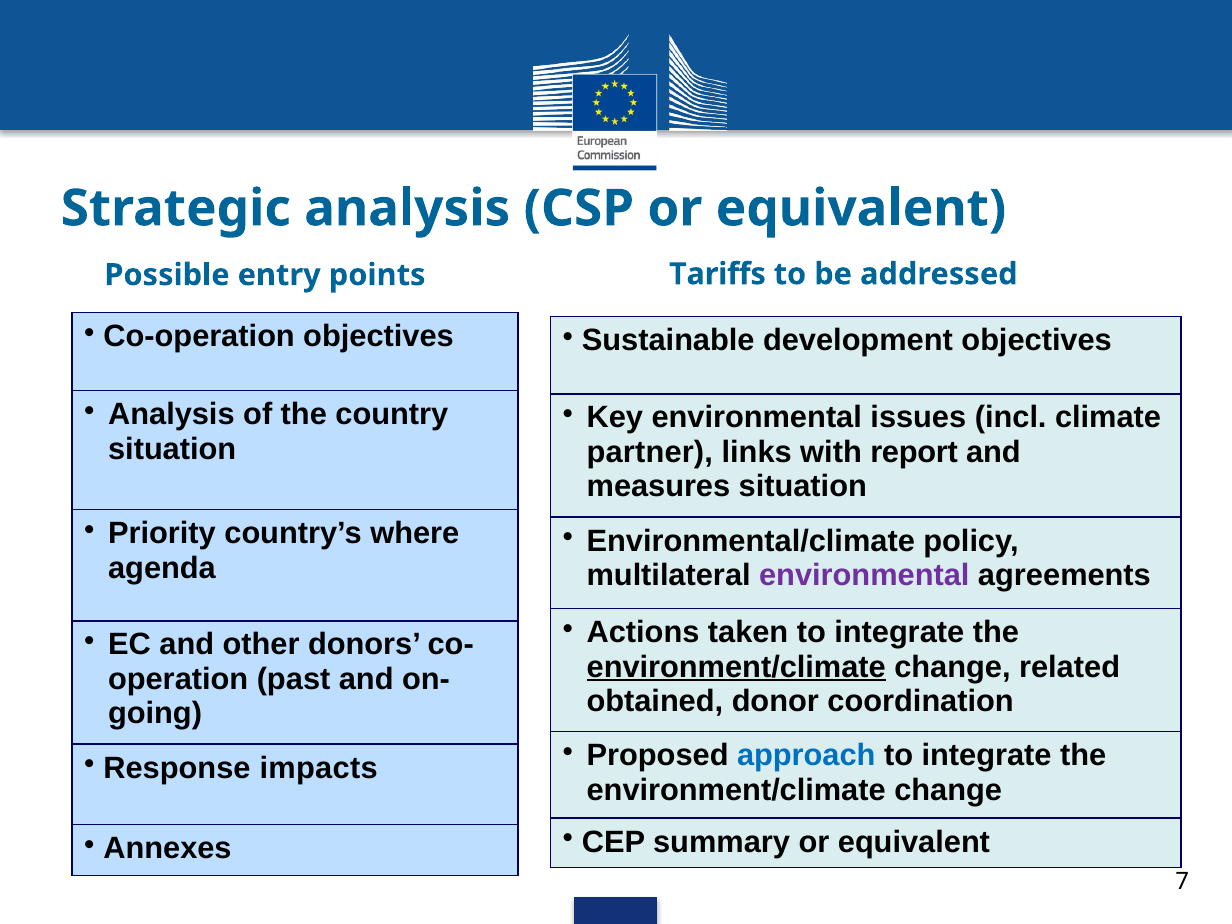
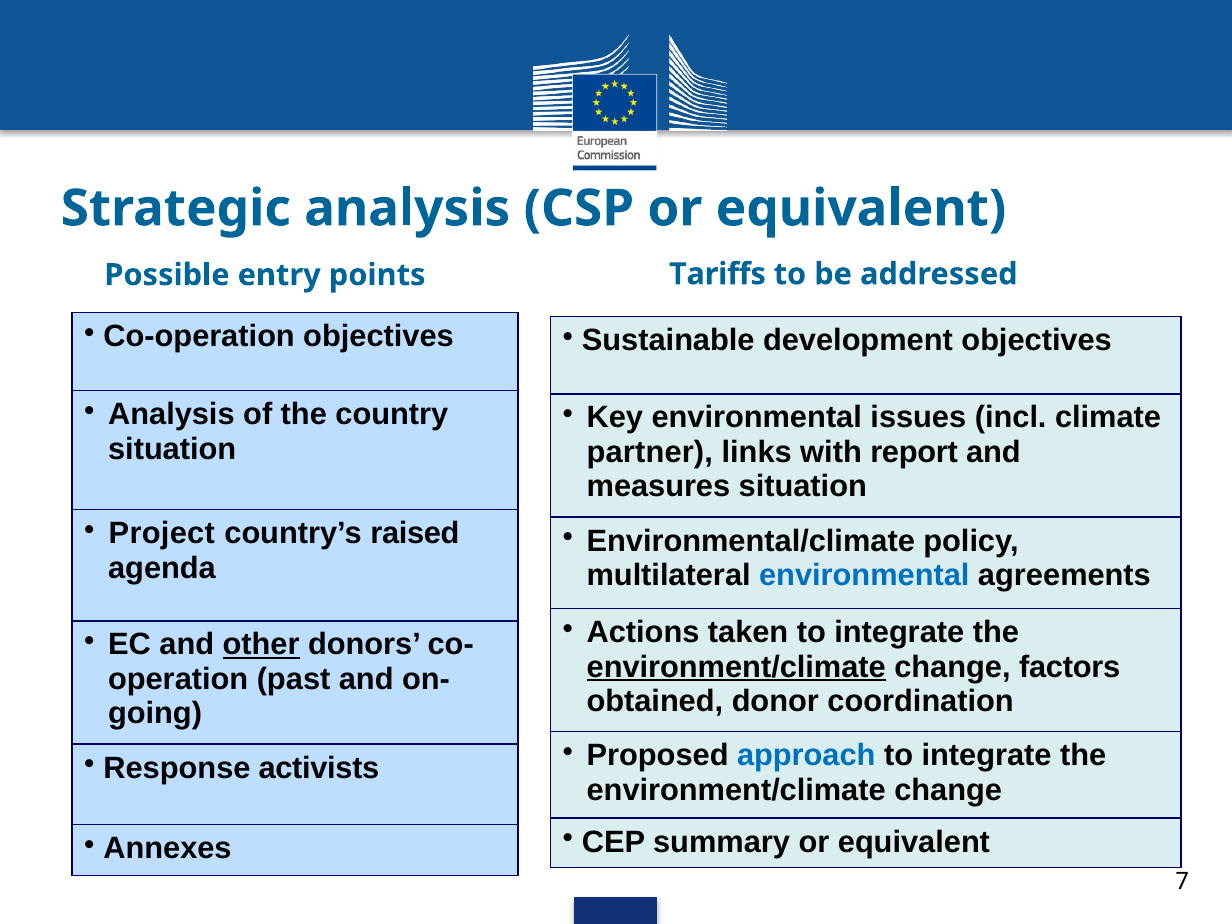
Priority: Priority -> Project
where: where -> raised
environmental at (864, 576) colour: purple -> blue
other underline: none -> present
related: related -> factors
impacts: impacts -> activists
